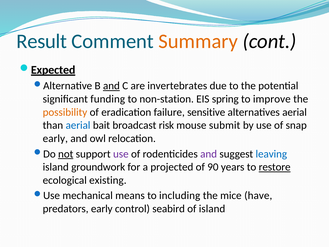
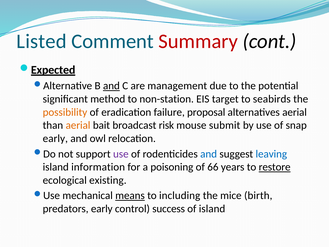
Result: Result -> Listed
Summary colour: orange -> red
invertebrates: invertebrates -> management
funding: funding -> method
spring: spring -> target
improve: improve -> seabirds
sensitive: sensitive -> proposal
aerial at (78, 125) colour: blue -> orange
not underline: present -> none
and at (209, 154) colour: purple -> blue
groundwork: groundwork -> information
projected: projected -> poisoning
90: 90 -> 66
means underline: none -> present
have: have -> birth
seabird: seabird -> success
